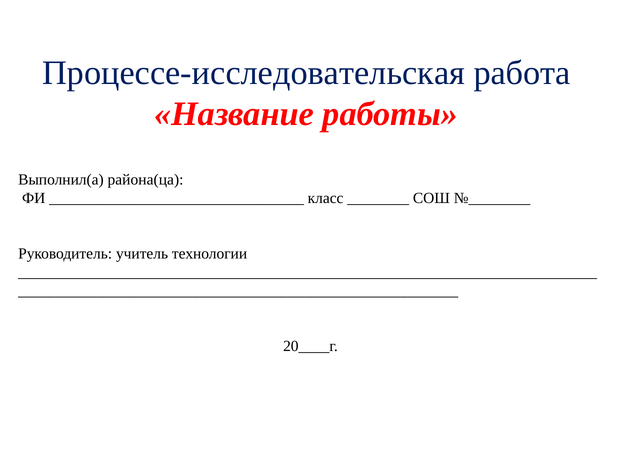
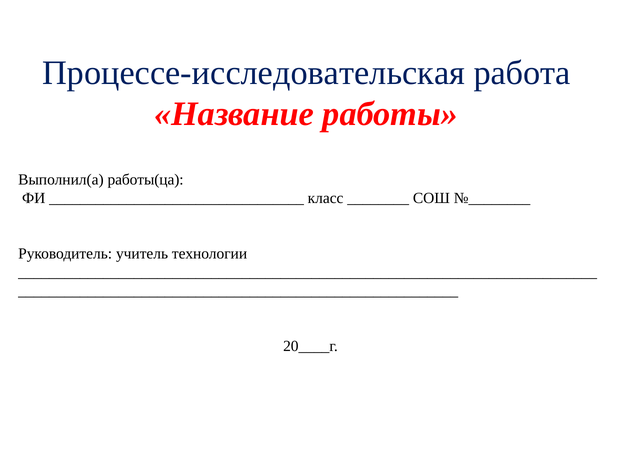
района(ца: района(ца -> работы(ца
